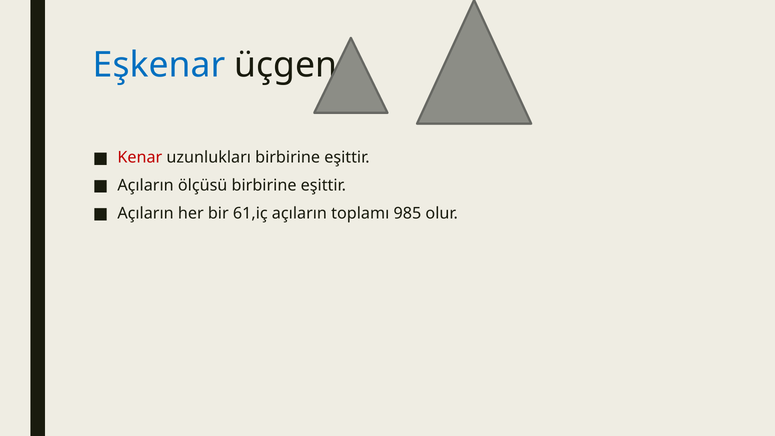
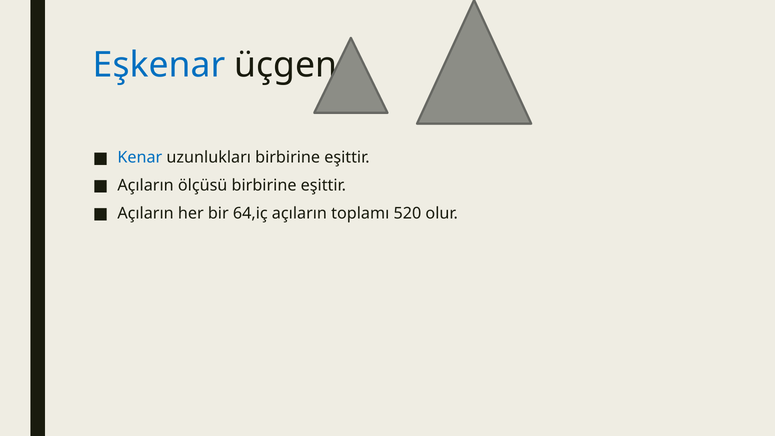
Kenar colour: red -> blue
61,iç: 61,iç -> 64,iç
985: 985 -> 520
